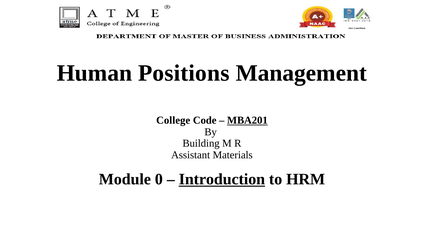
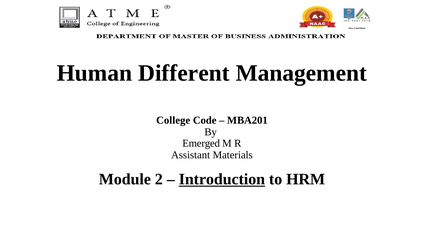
Positions: Positions -> Different
MBA201 underline: present -> none
Building: Building -> Emerged
0: 0 -> 2
